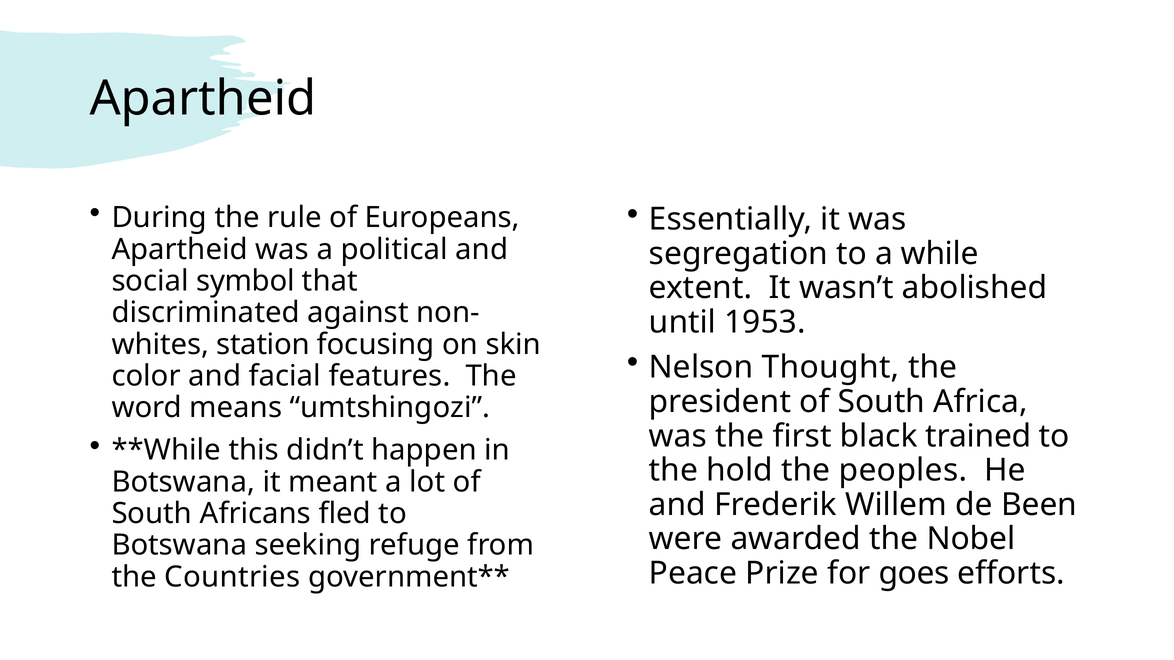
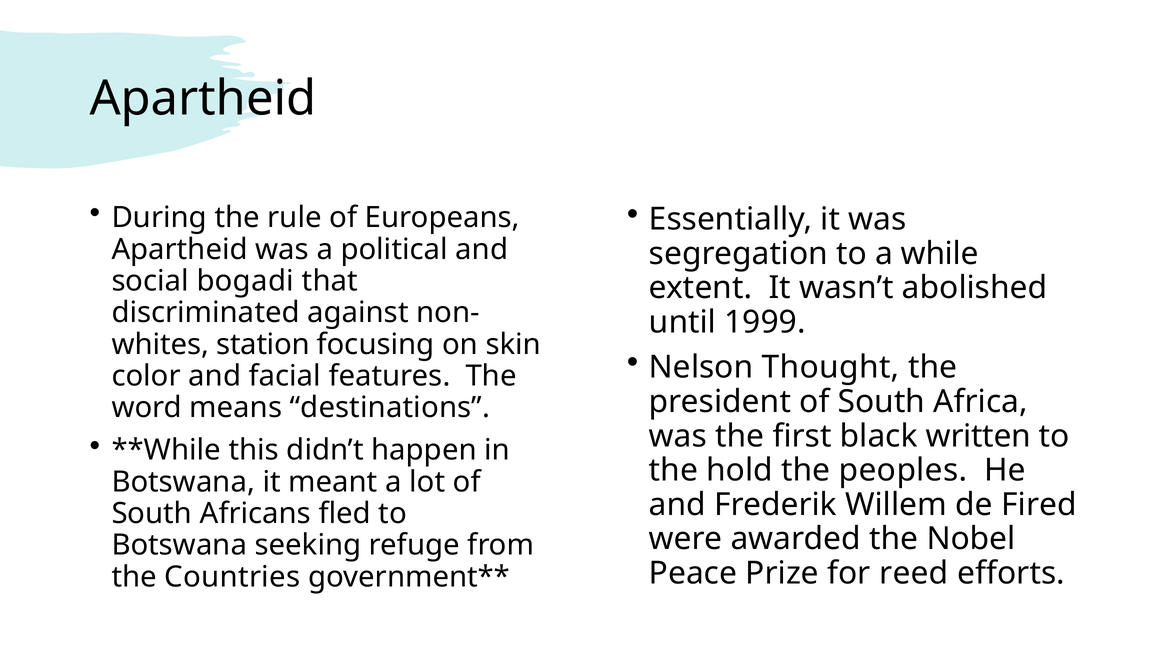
symbol: symbol -> bogadi
1953: 1953 -> 1999
umtshingozi: umtshingozi -> destinations
trained: trained -> written
Been: Been -> Fired
goes: goes -> reed
